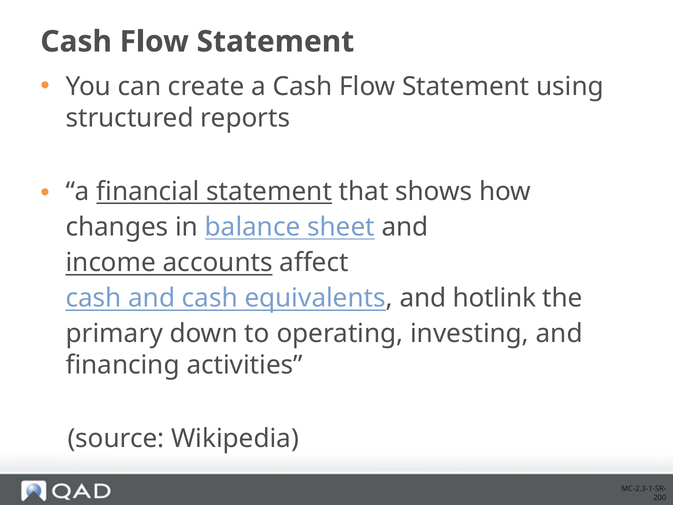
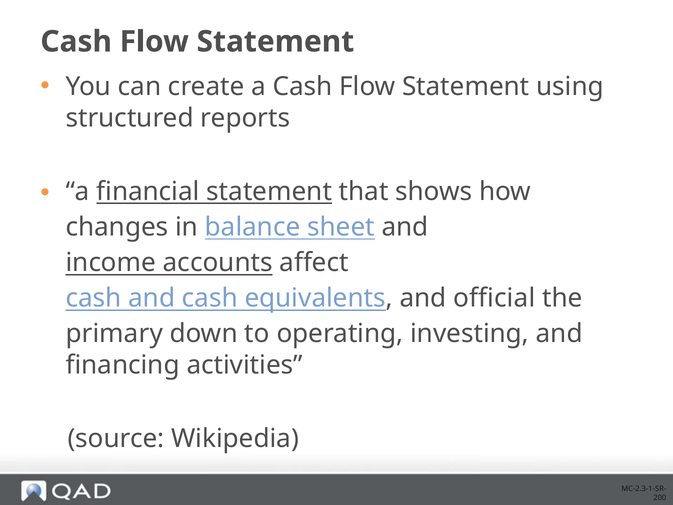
hotlink: hotlink -> official
